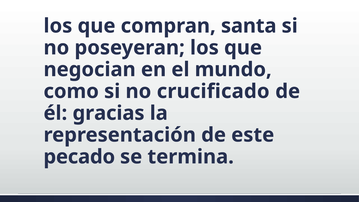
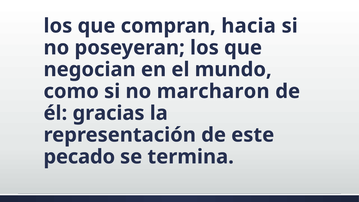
santa: santa -> hacia
crucificado: crucificado -> marcharon
